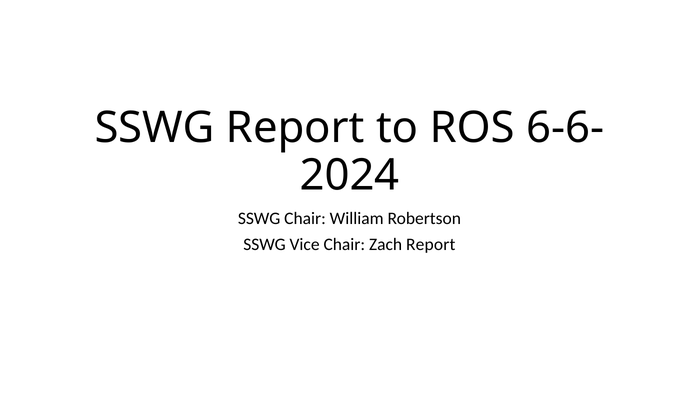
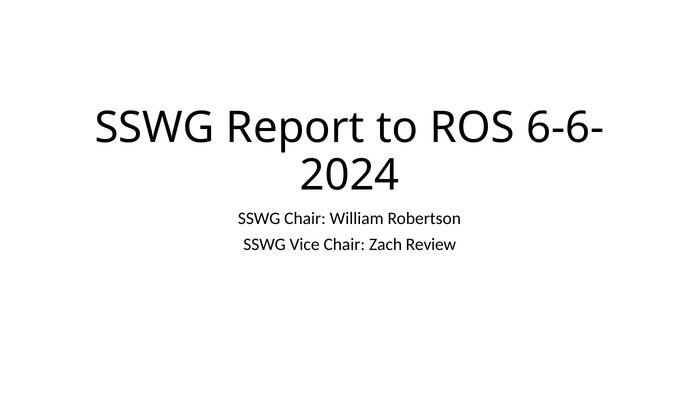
Zach Report: Report -> Review
